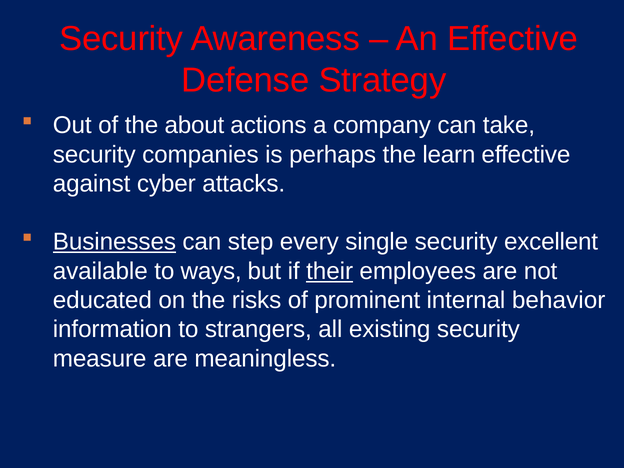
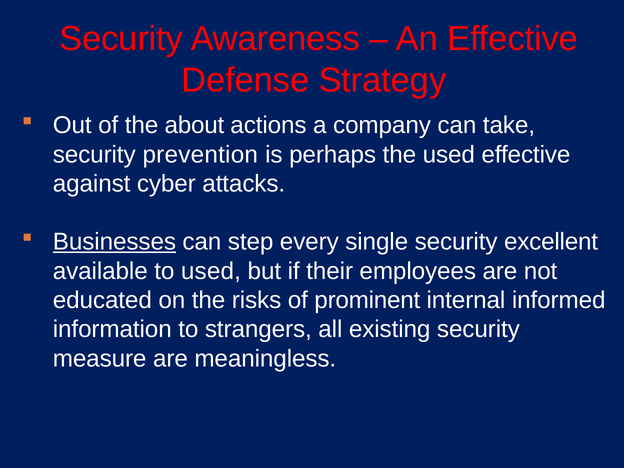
companies: companies -> prevention
the learn: learn -> used
to ways: ways -> used
their underline: present -> none
behavior: behavior -> informed
